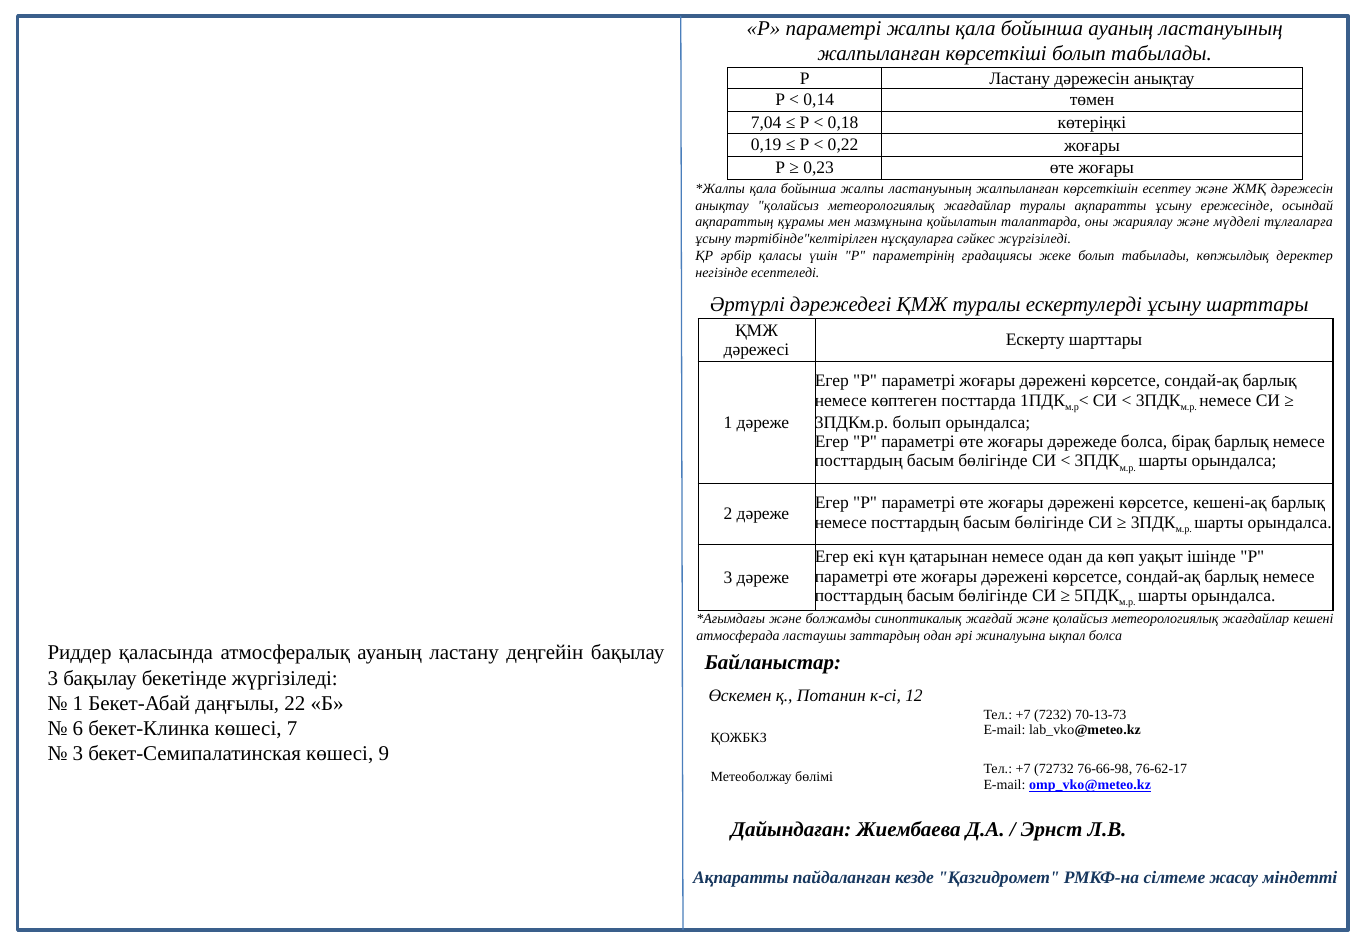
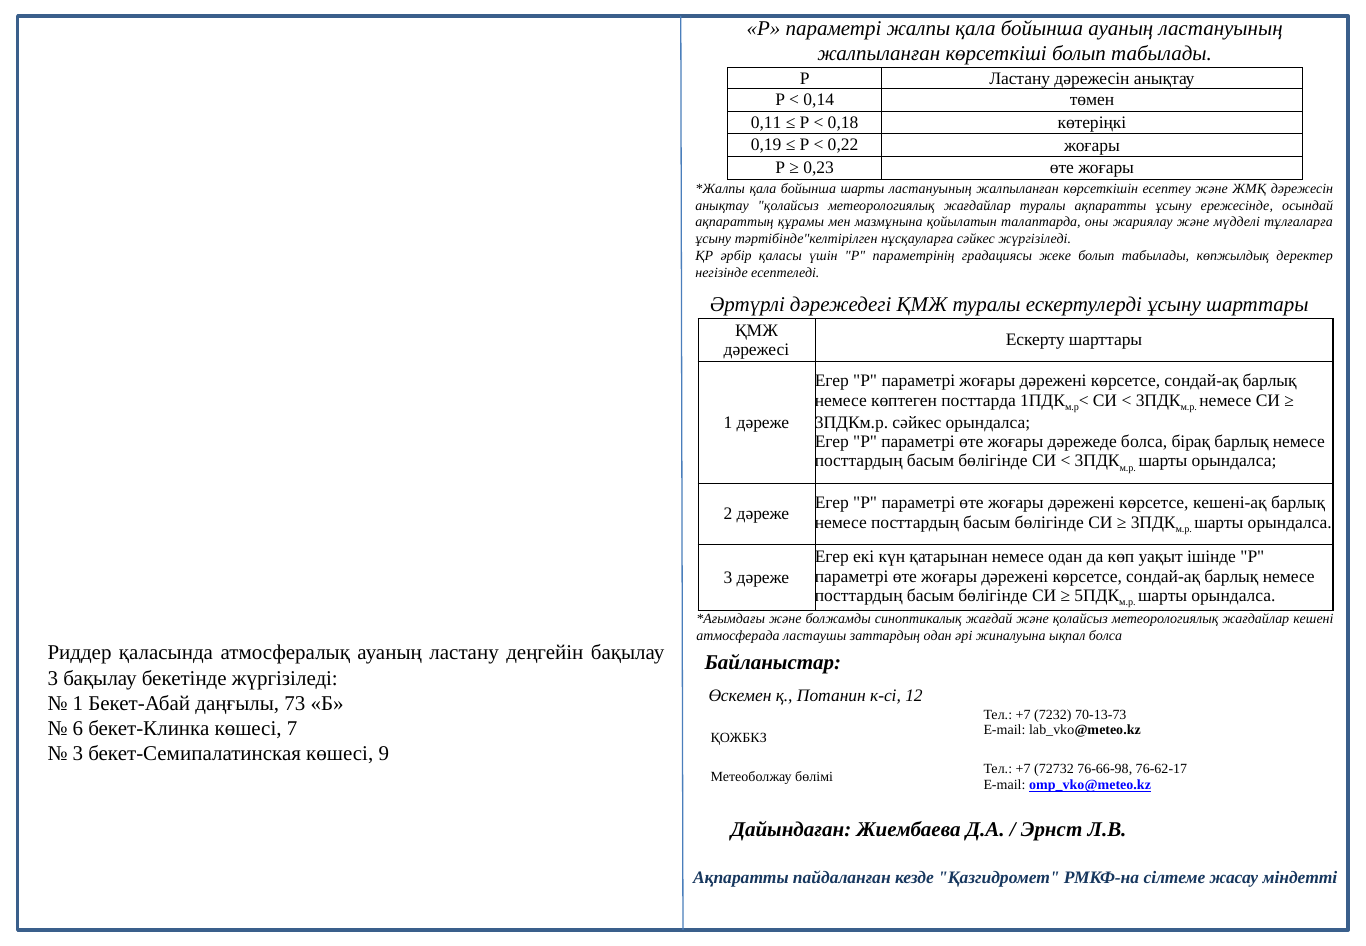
7,04: 7,04 -> 0,11
бойынша жалпы: жалпы -> шарты
3ПДКм.р болып: болып -> сәйкес
22: 22 -> 73
